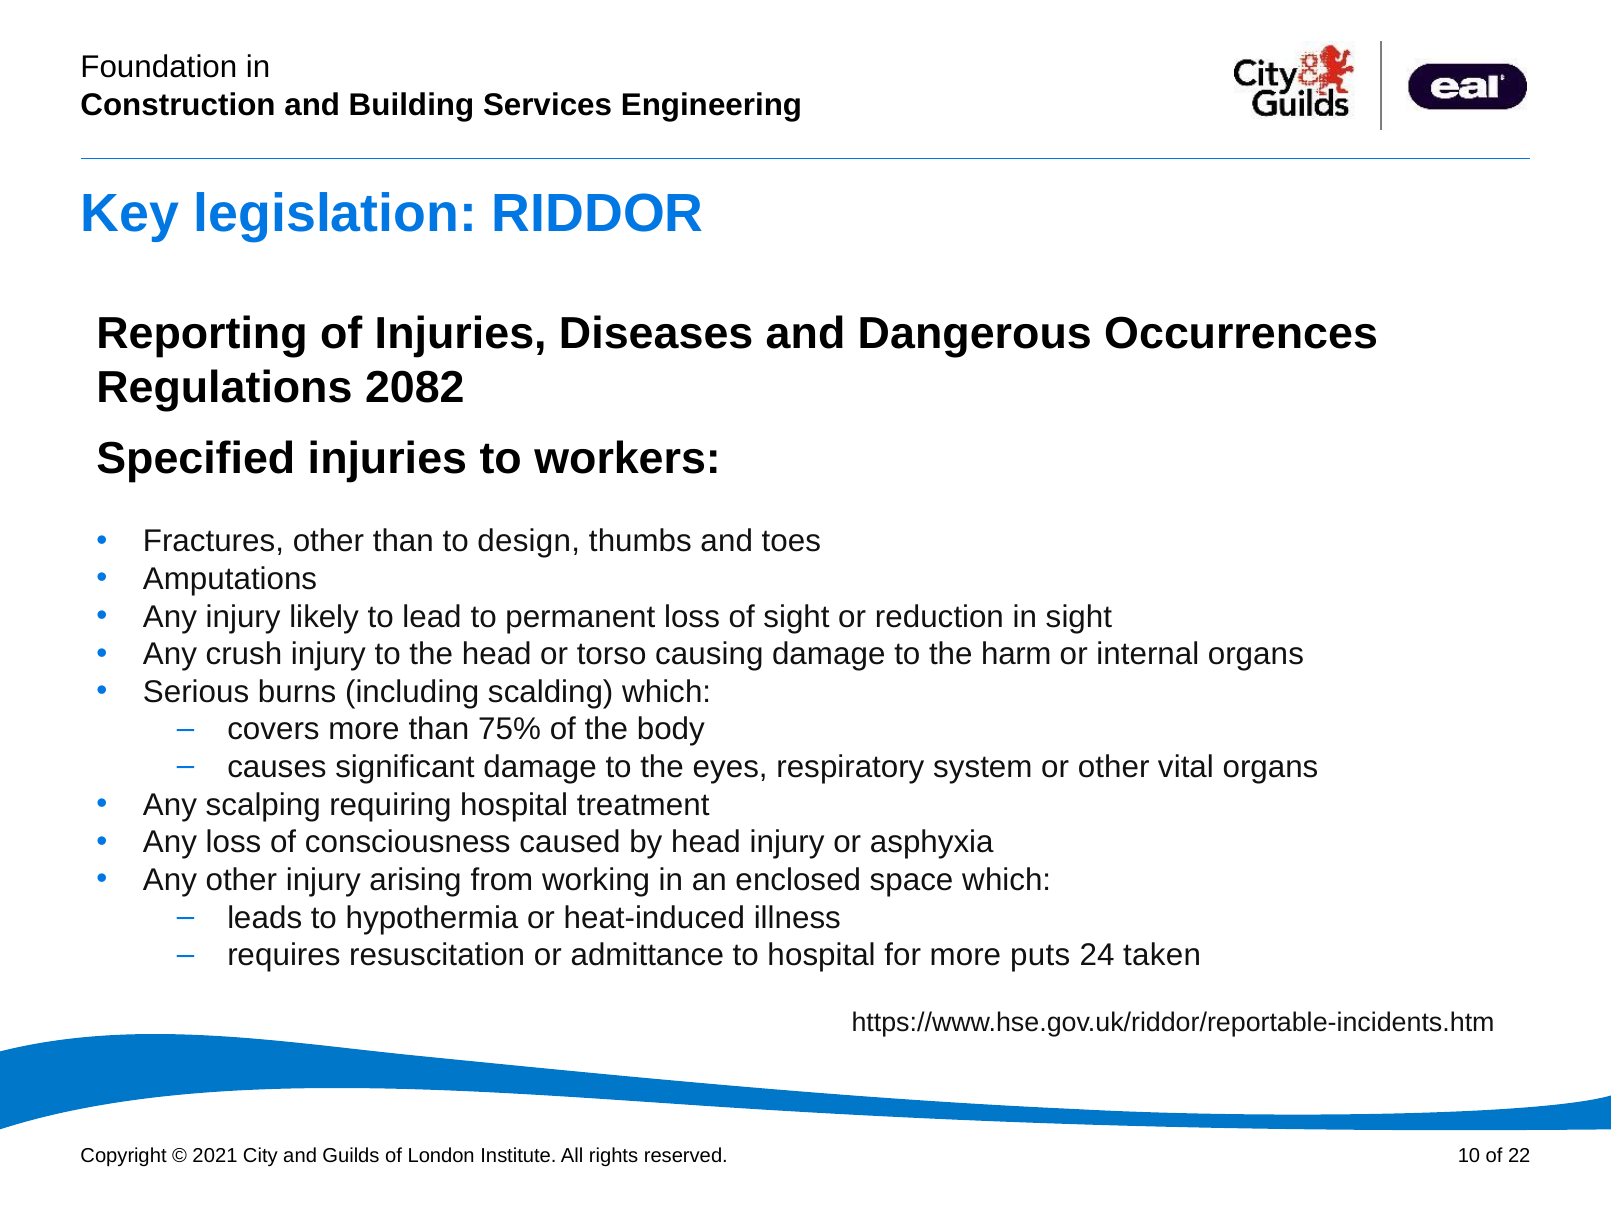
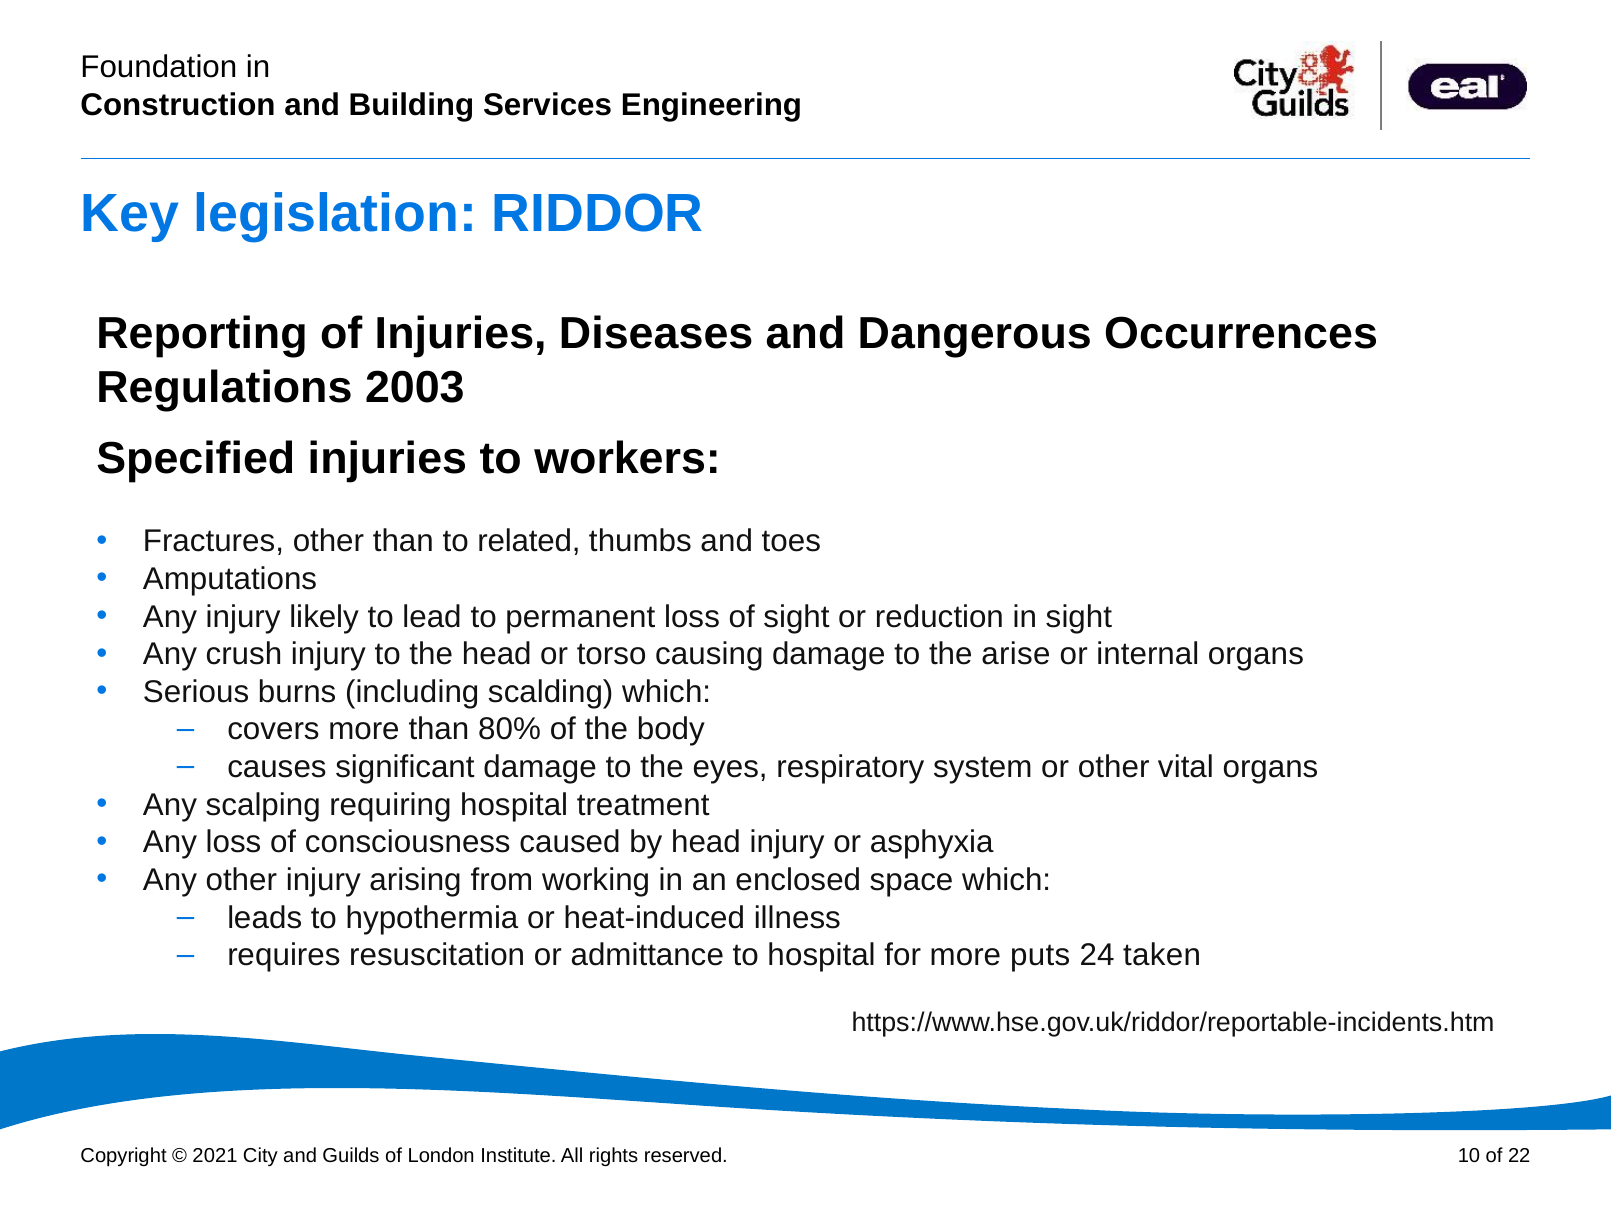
2082: 2082 -> 2003
design: design -> related
harm: harm -> arise
75%: 75% -> 80%
